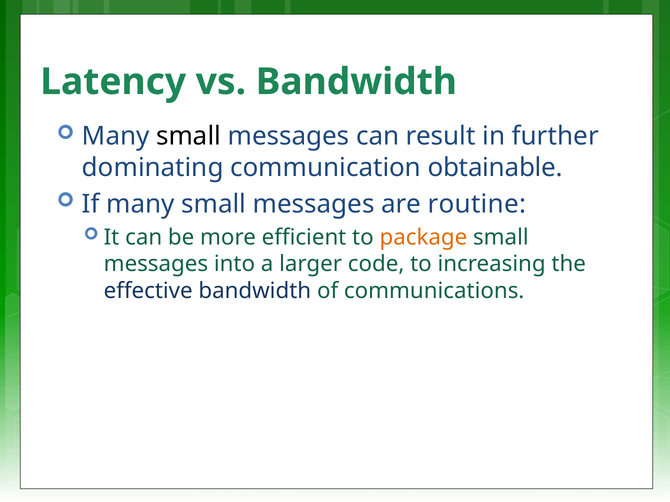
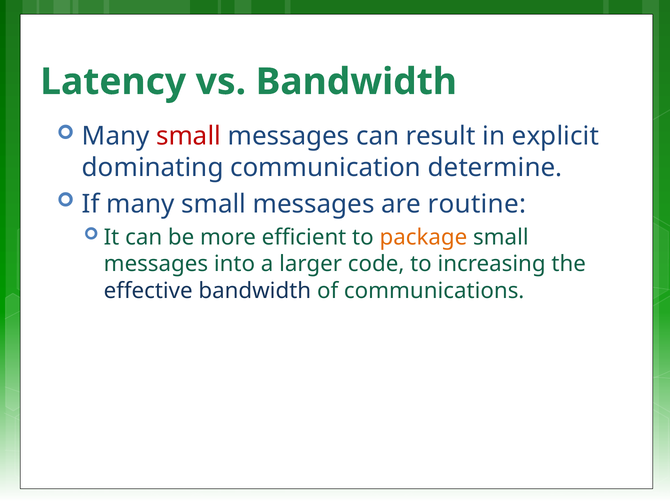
small at (189, 136) colour: black -> red
further: further -> explicit
obtainable: obtainable -> determine
